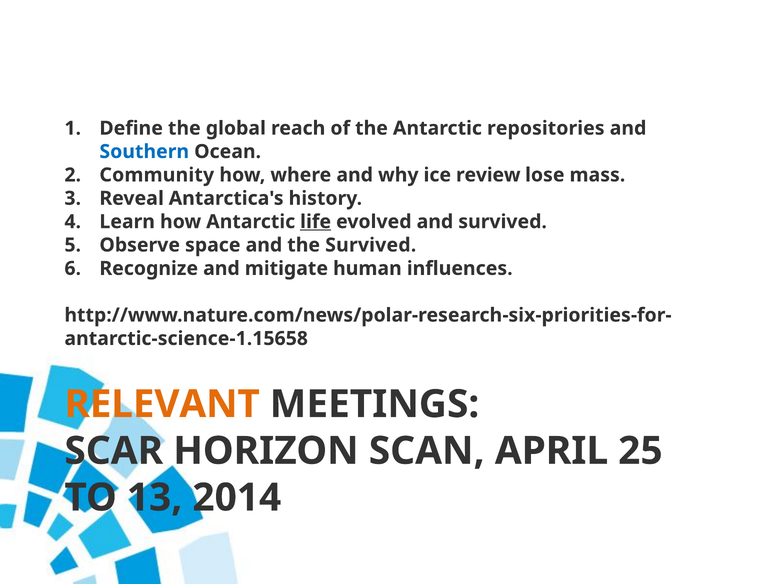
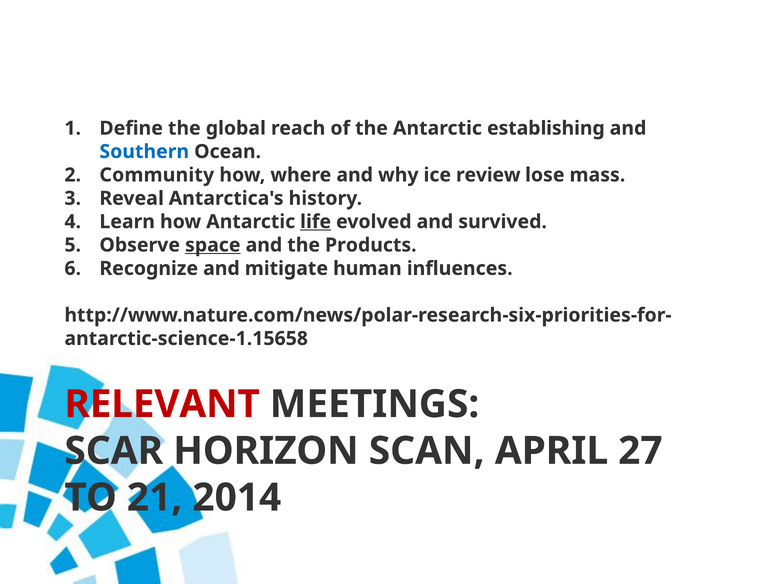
repositories: repositories -> establishing
space underline: none -> present
the Survived: Survived -> Products
RELEVANT colour: orange -> red
25: 25 -> 27
13: 13 -> 21
